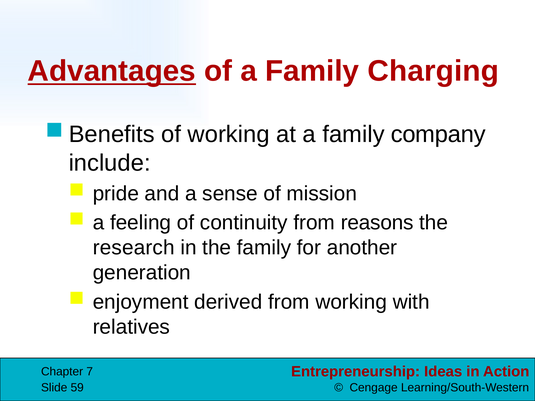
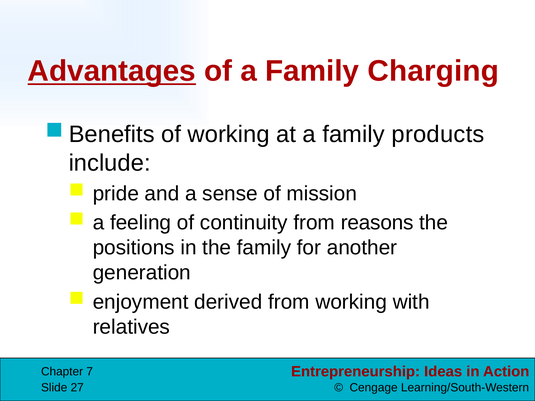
company: company -> products
research: research -> positions
59: 59 -> 27
